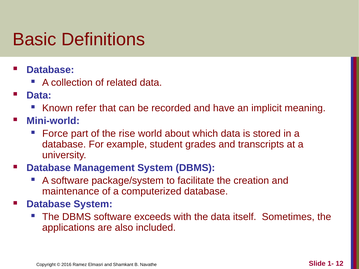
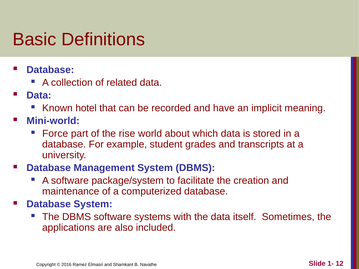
refer: refer -> hotel
exceeds: exceeds -> systems
